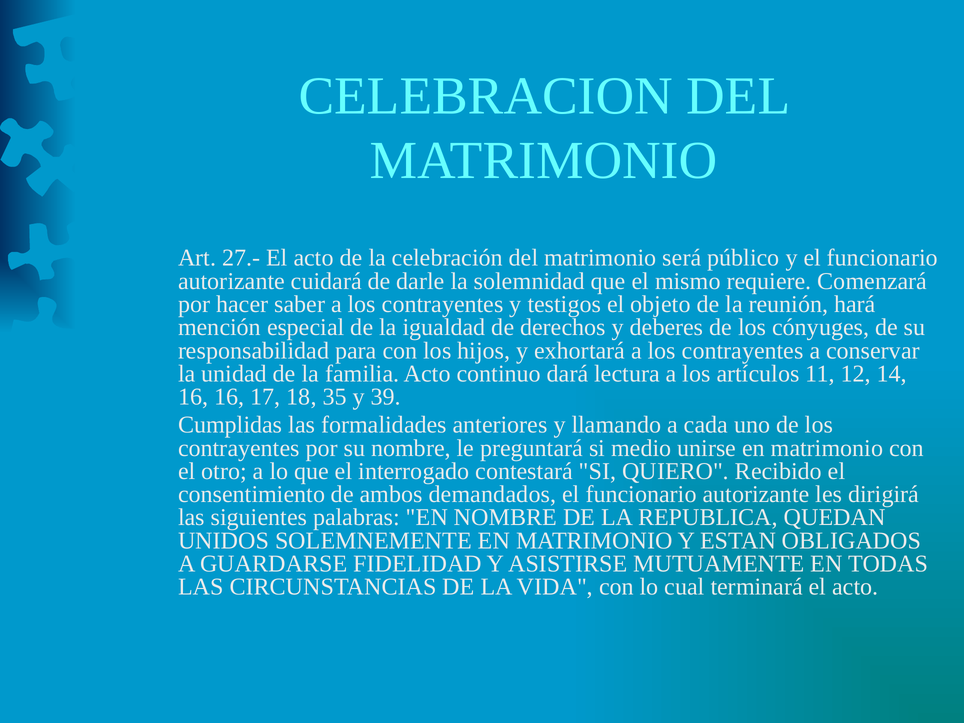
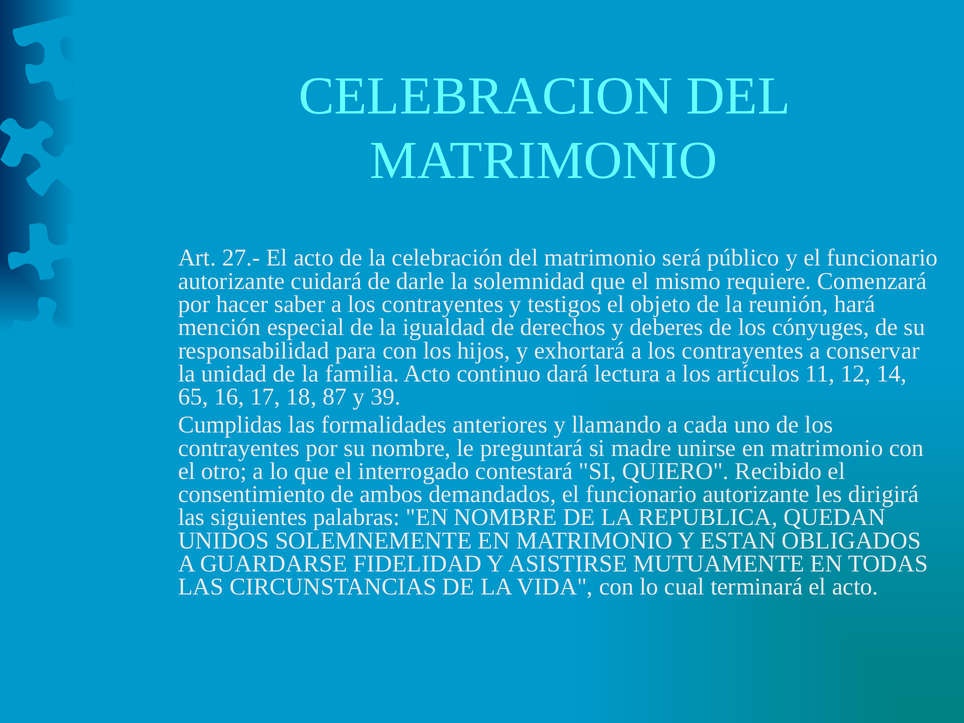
16 at (193, 397): 16 -> 65
35: 35 -> 87
medio: medio -> madre
